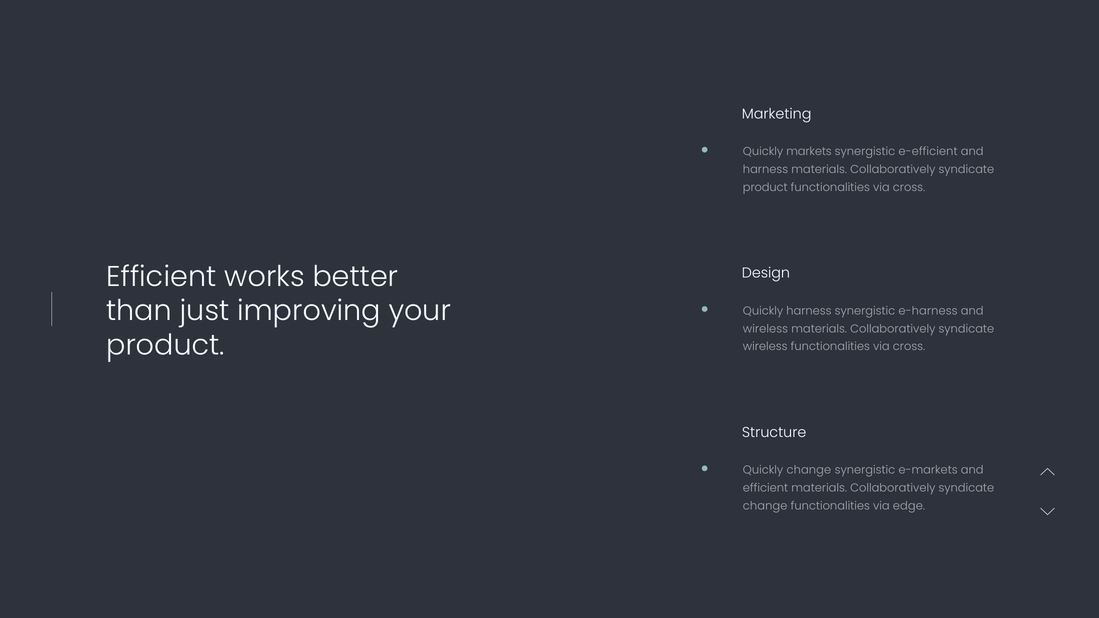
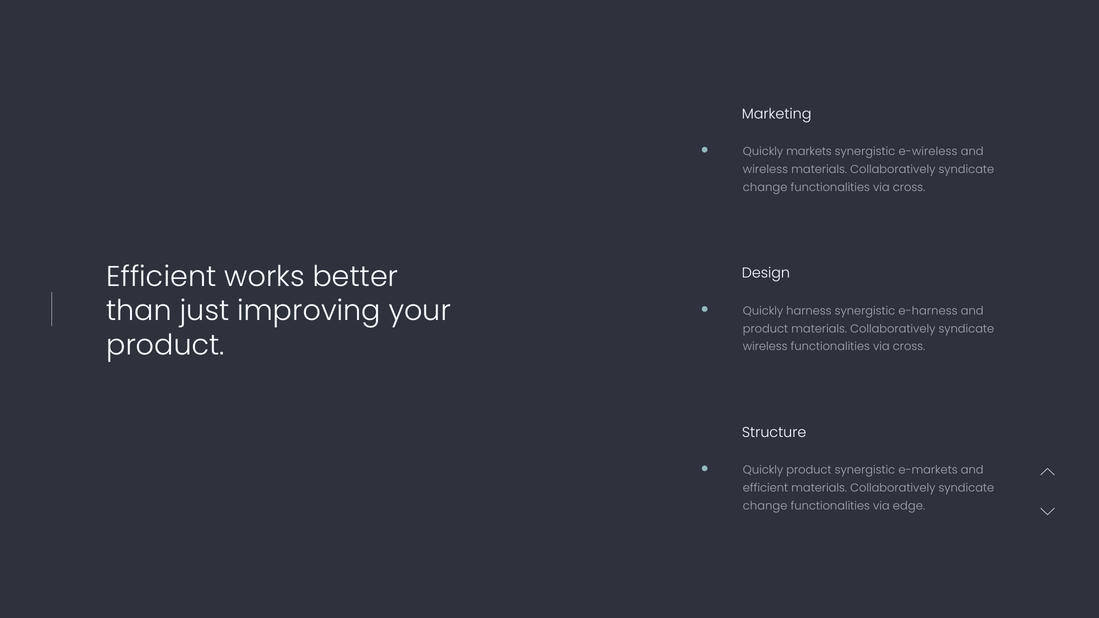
e-efficient: e-efficient -> e-wireless
harness at (765, 169): harness -> wireless
product at (765, 187): product -> change
wireless at (765, 329): wireless -> product
Quickly change: change -> product
